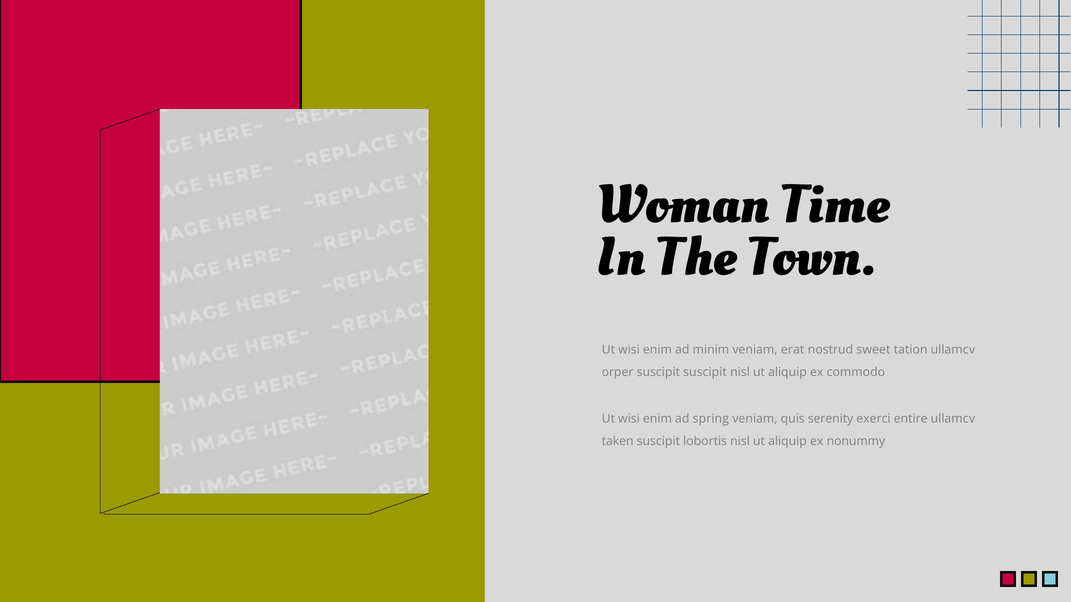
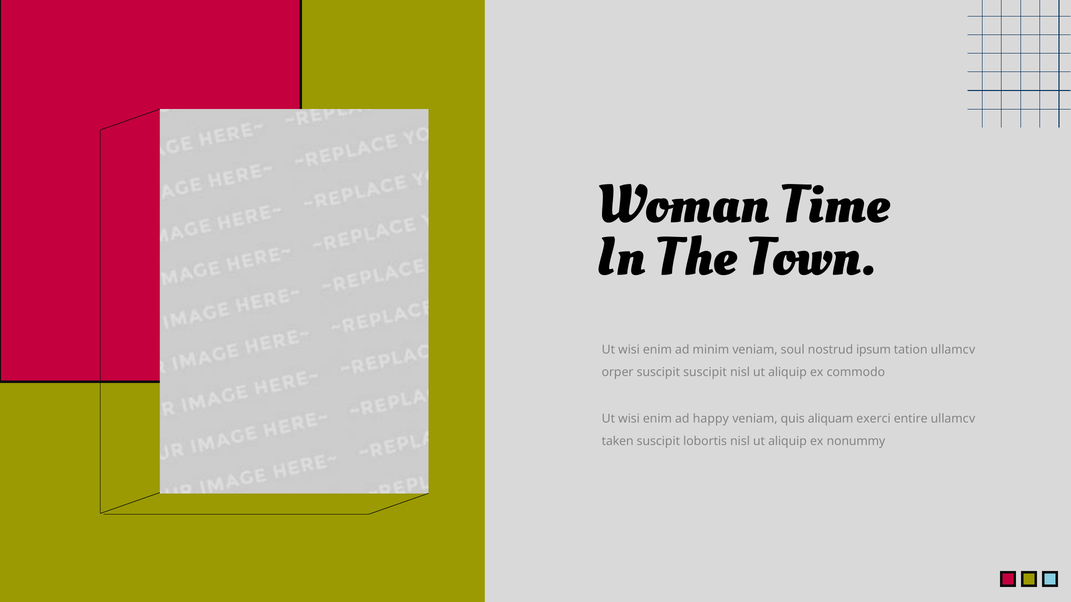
erat: erat -> soul
sweet: sweet -> ipsum
spring: spring -> happy
serenity: serenity -> aliquam
